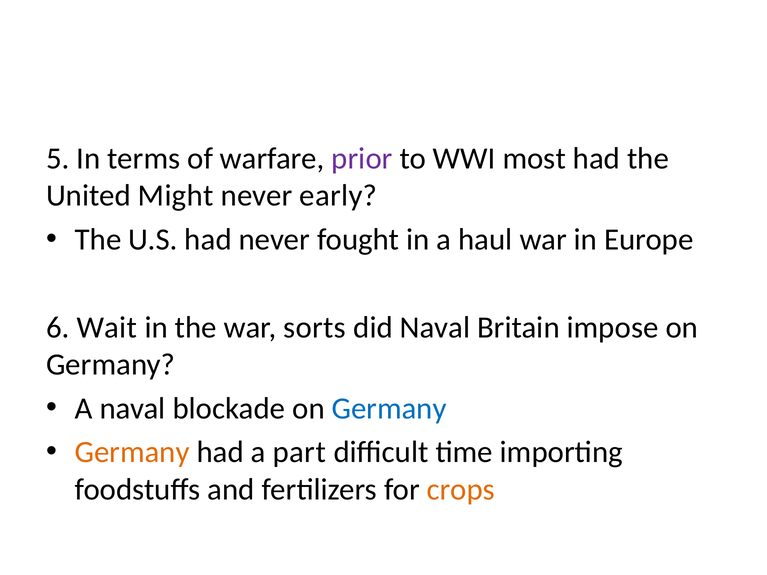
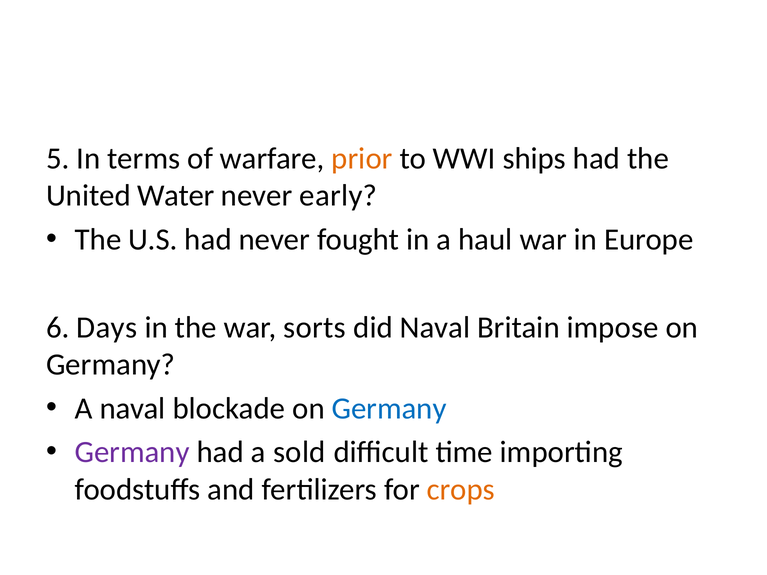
prior colour: purple -> orange
most: most -> ships
Might: Might -> Water
Wait: Wait -> Days
Germany at (132, 452) colour: orange -> purple
part: part -> sold
